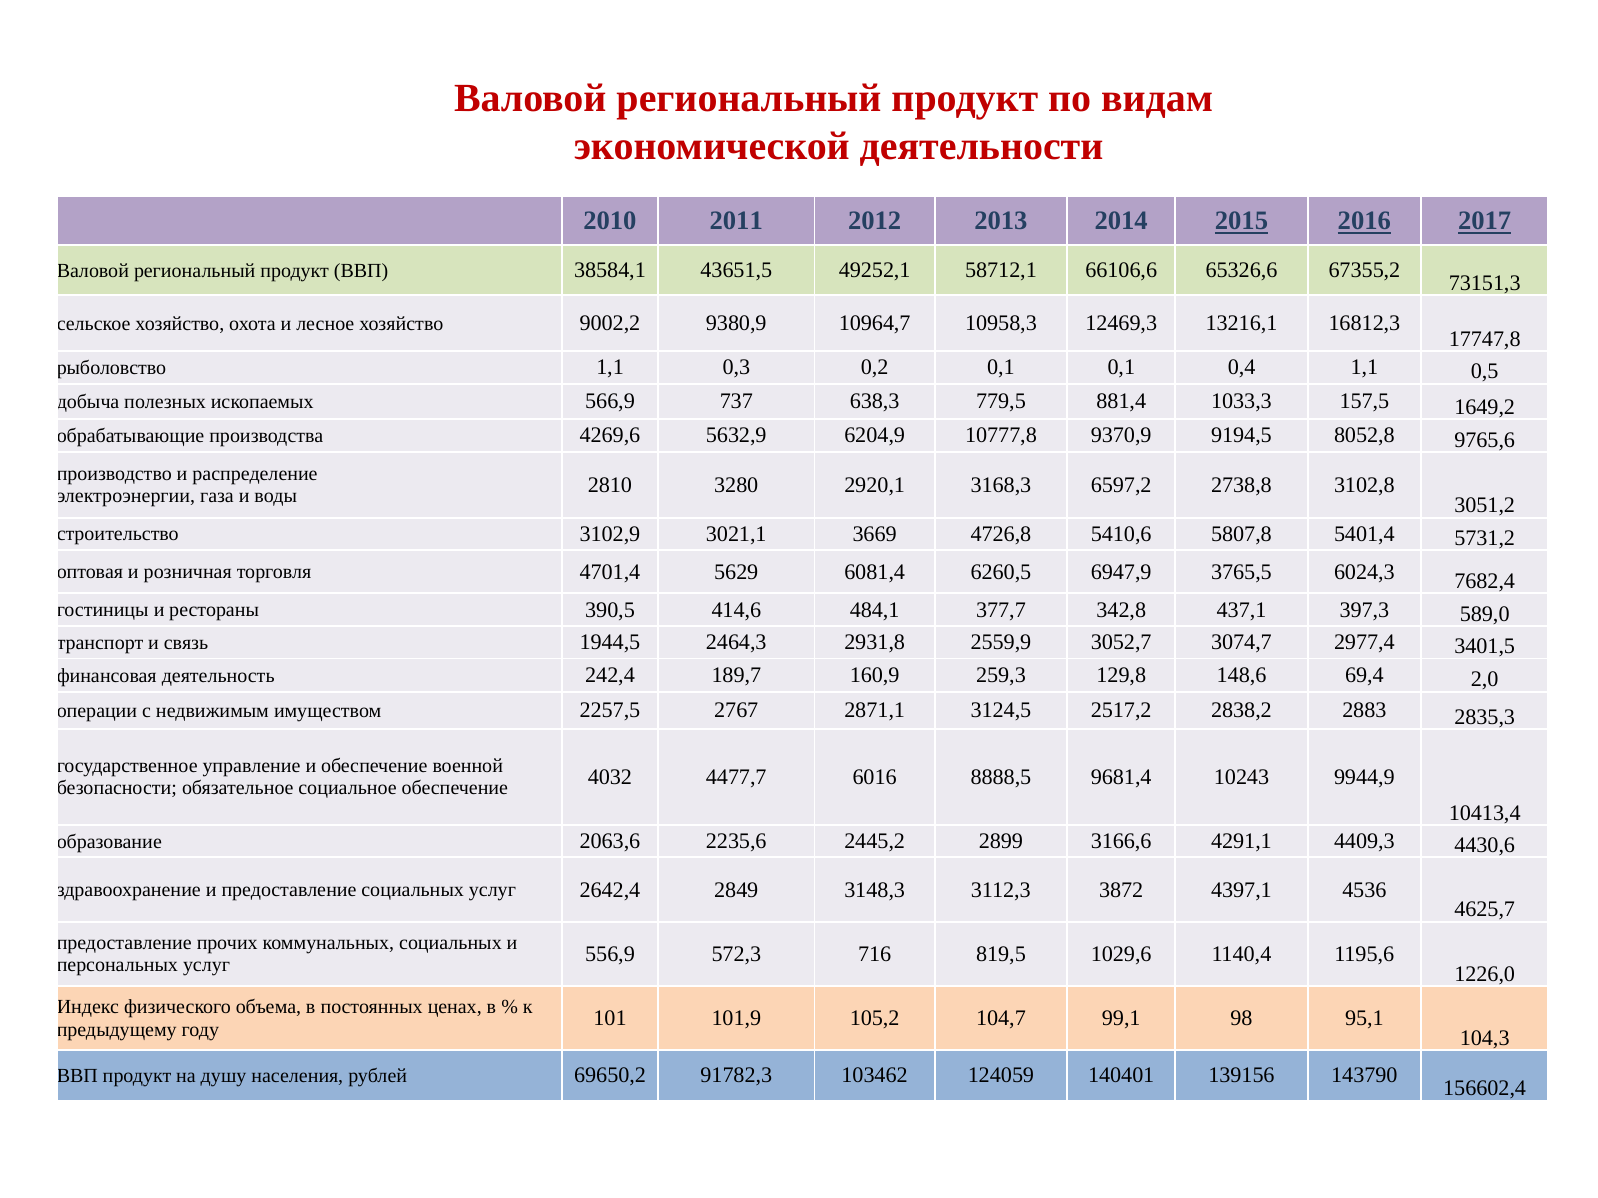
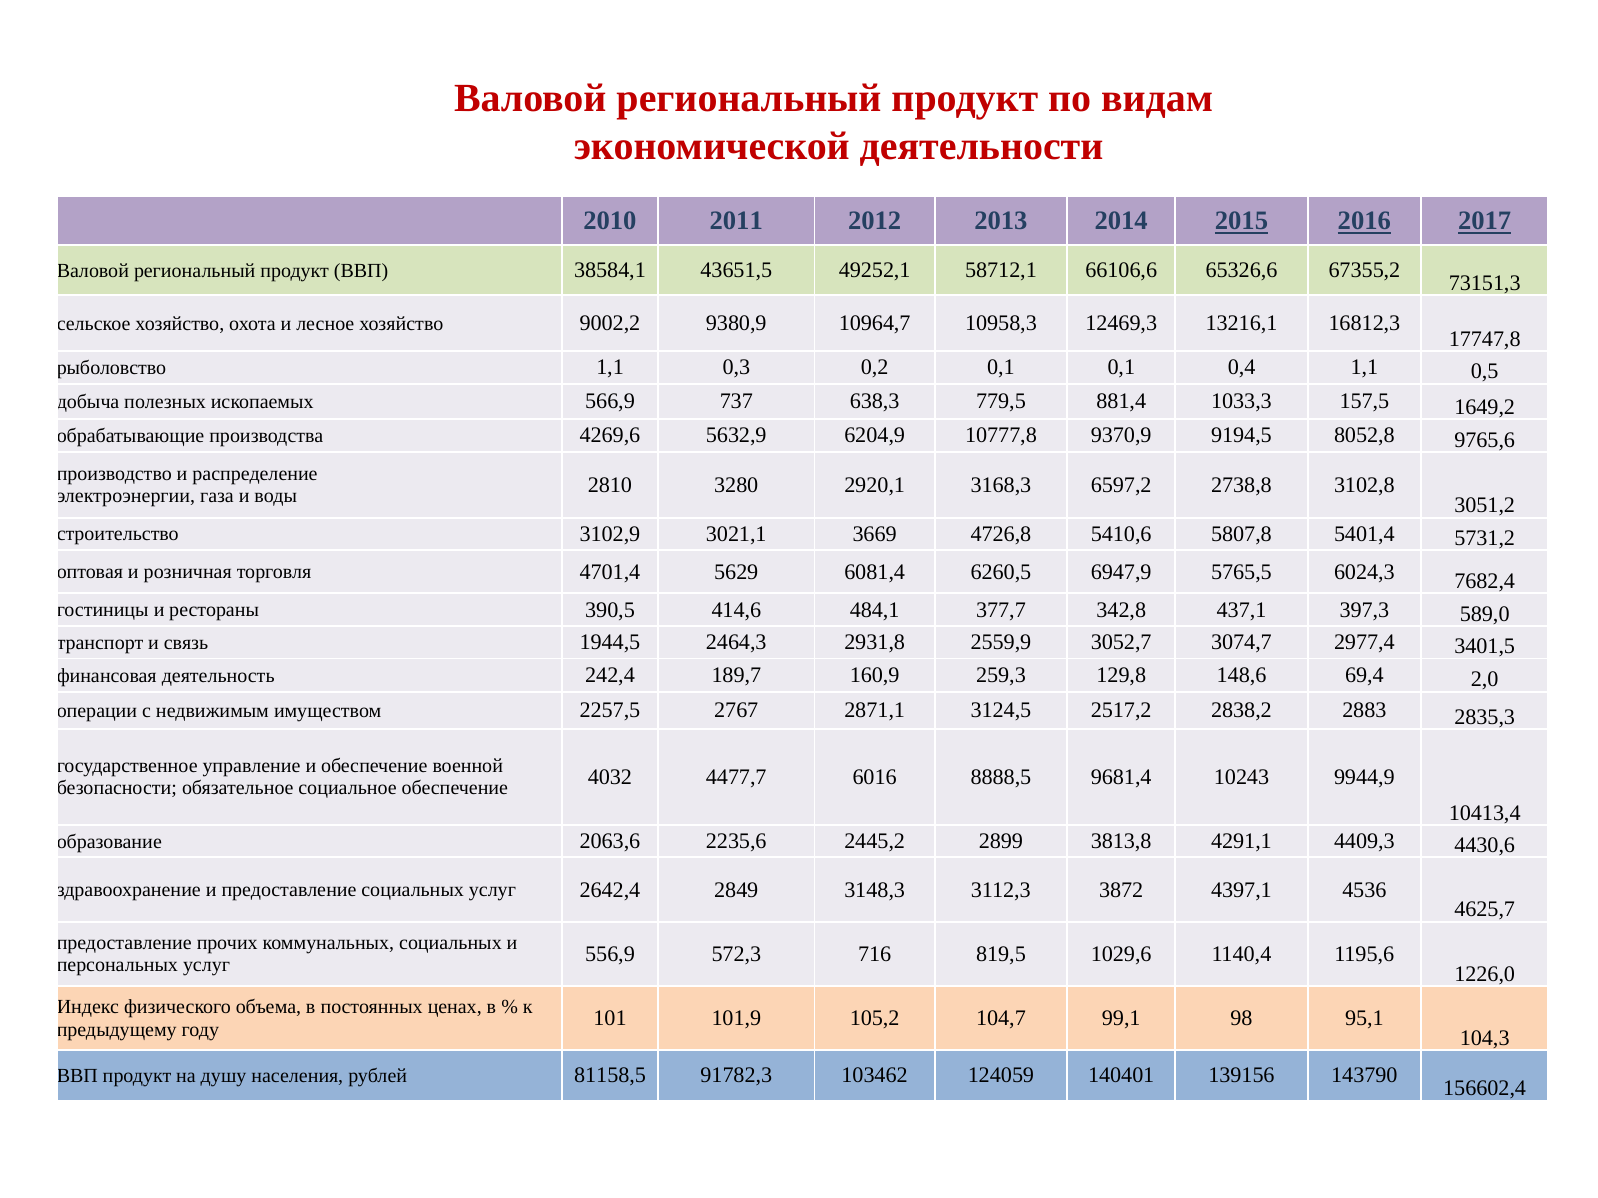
3765,5: 3765,5 -> 5765,5
3166,6: 3166,6 -> 3813,8
69650,2: 69650,2 -> 81158,5
